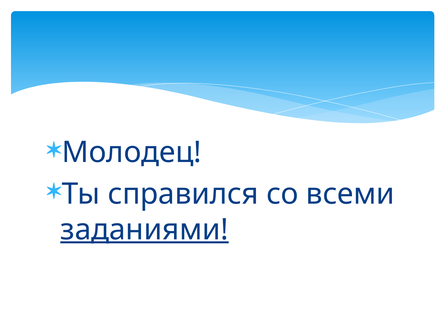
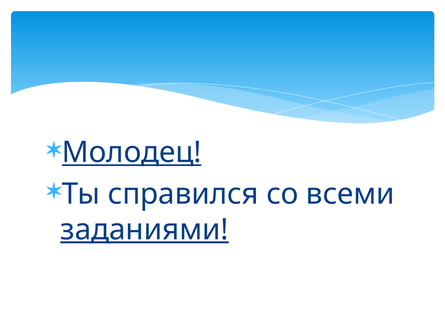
Молодец underline: none -> present
